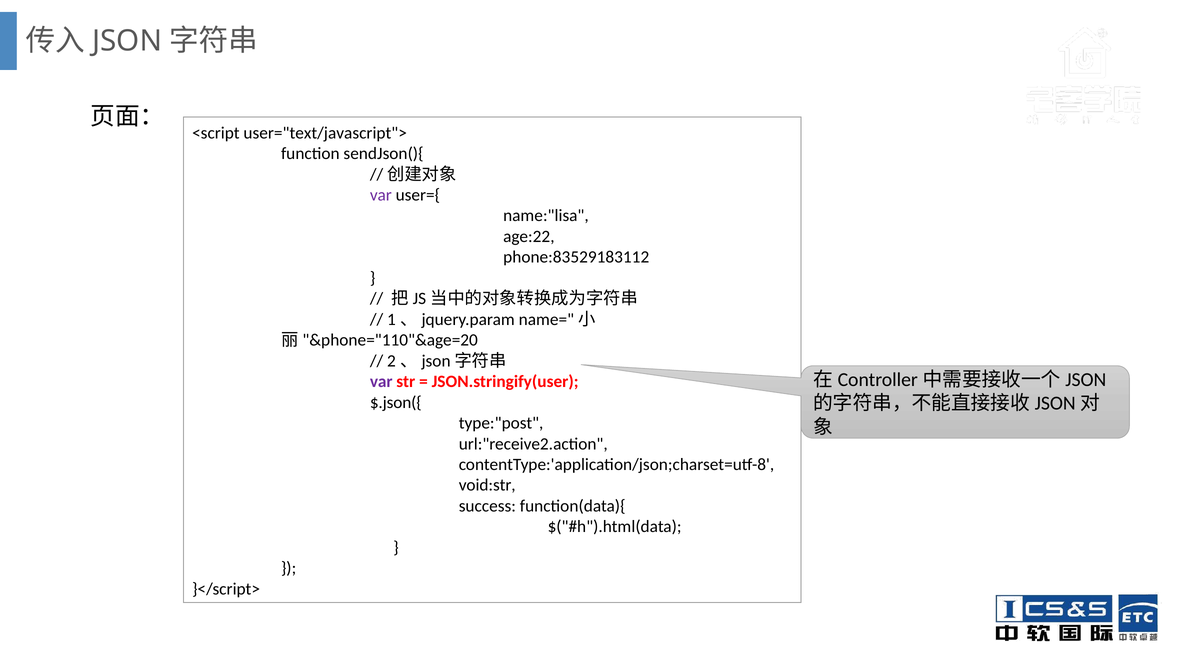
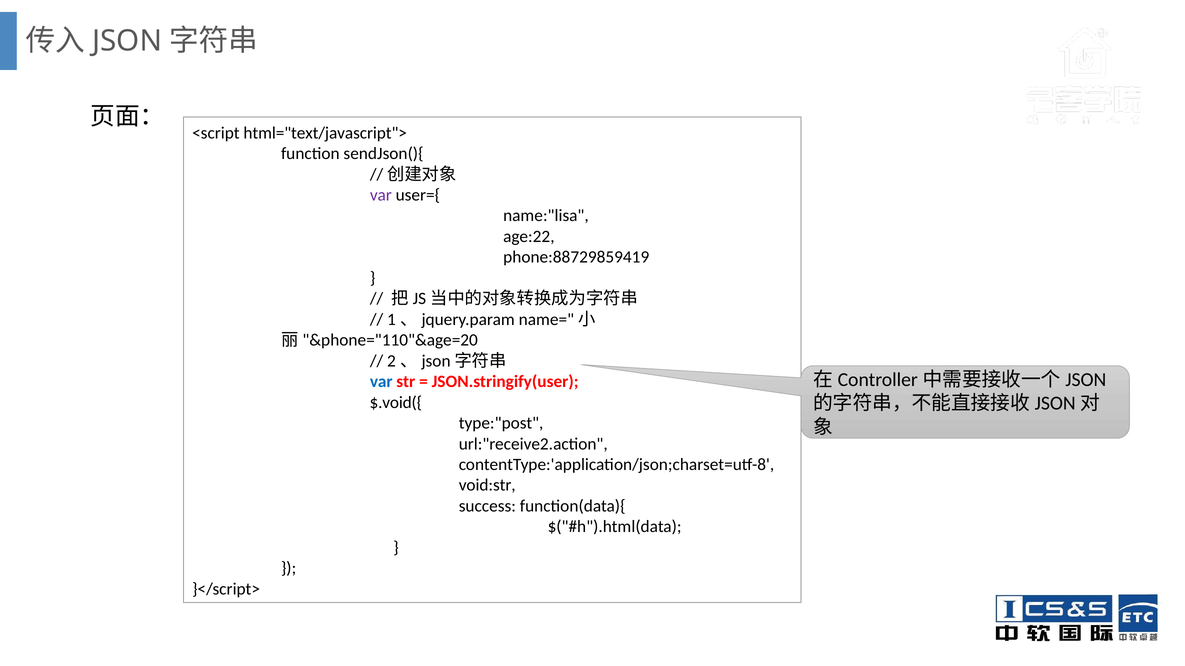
user="text/javascript">: user="text/javascript"> -> html="text/javascript">
phone:83529183112: phone:83529183112 -> phone:88729859419
var at (381, 382) colour: purple -> blue
$.json({: $.json({ -> $.void({
